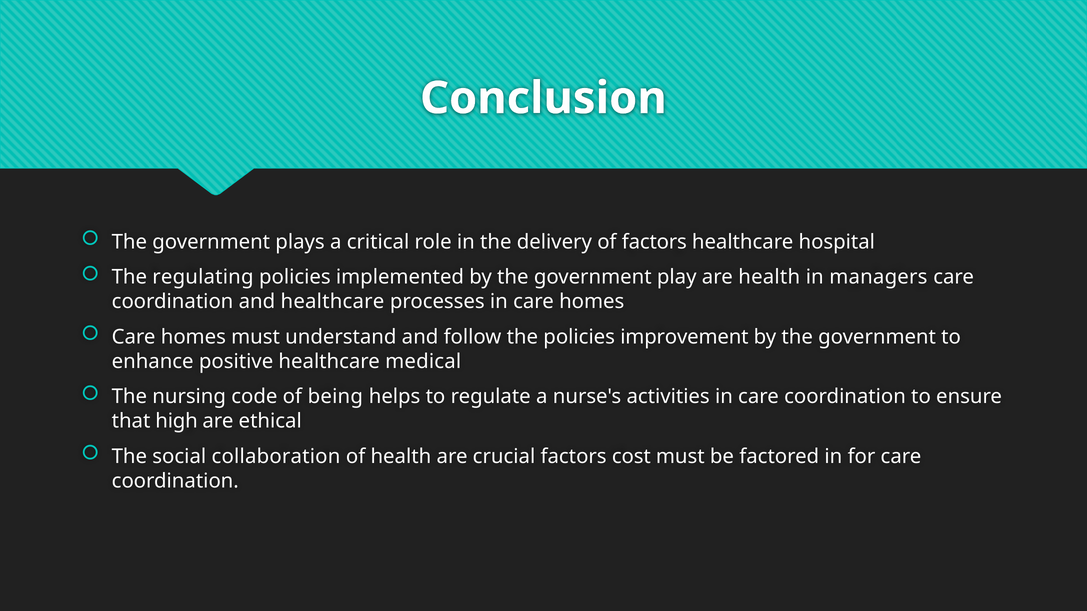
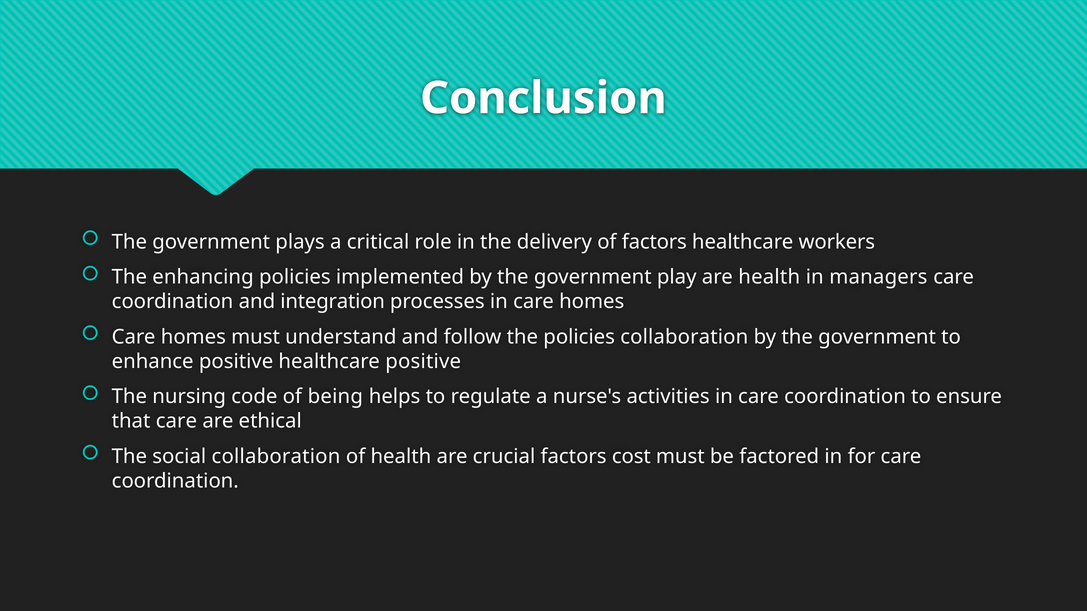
hospital: hospital -> workers
regulating: regulating -> enhancing
and healthcare: healthcare -> integration
policies improvement: improvement -> collaboration
healthcare medical: medical -> positive
that high: high -> care
